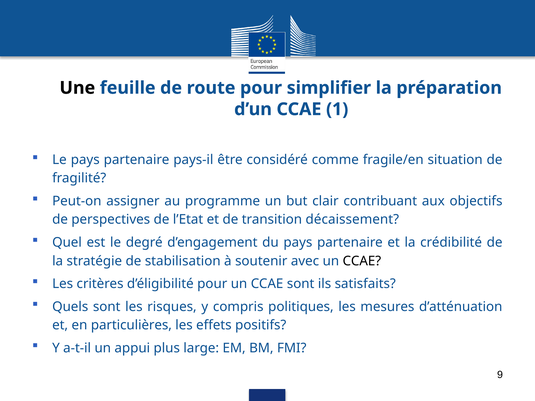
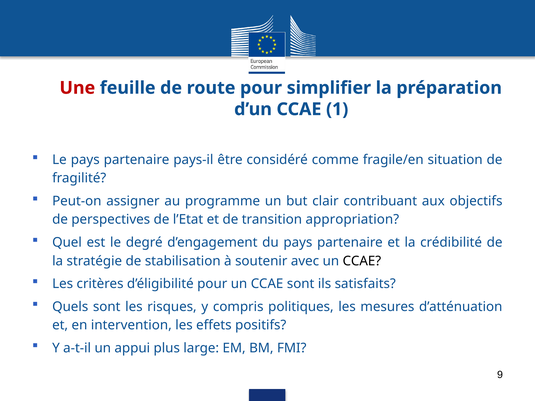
Une colour: black -> red
décaissement: décaissement -> appropriation
particulières: particulières -> intervention
